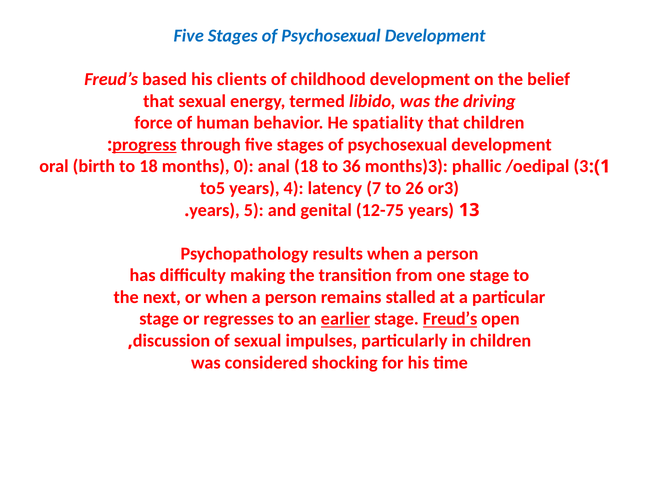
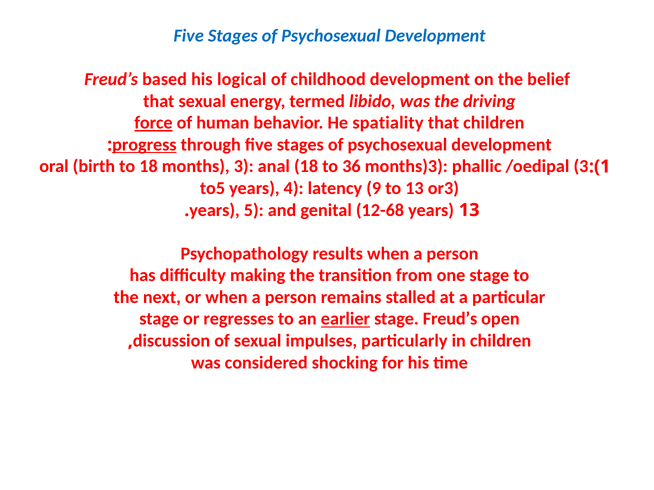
clients: clients -> logical
force underline: none -> present
months 0: 0 -> 3
7: 7 -> 9
to 26: 26 -> 13
12-75: 12-75 -> 12-68
Freud’s at (450, 319) underline: present -> none
